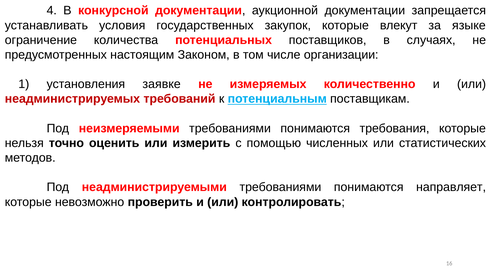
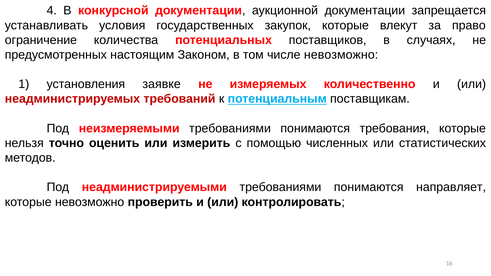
языке: языке -> право
числе организации: организации -> невозможно
